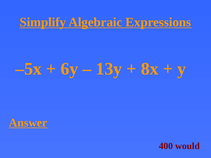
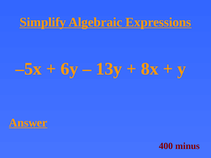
would: would -> minus
